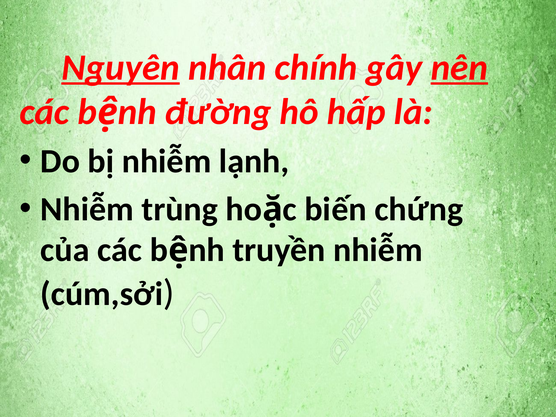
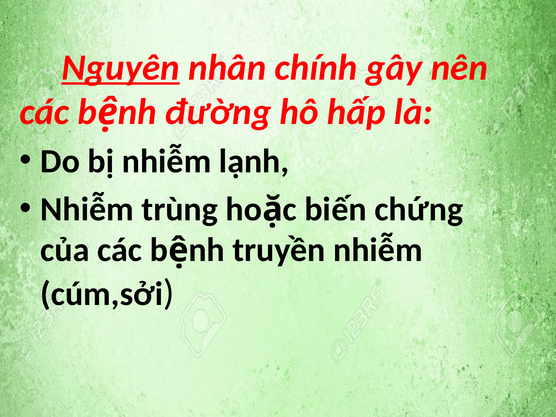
nên underline: present -> none
